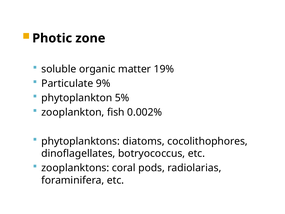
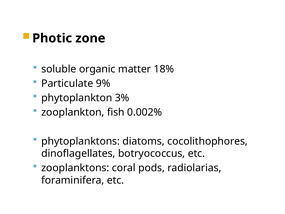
19%: 19% -> 18%
5%: 5% -> 3%
